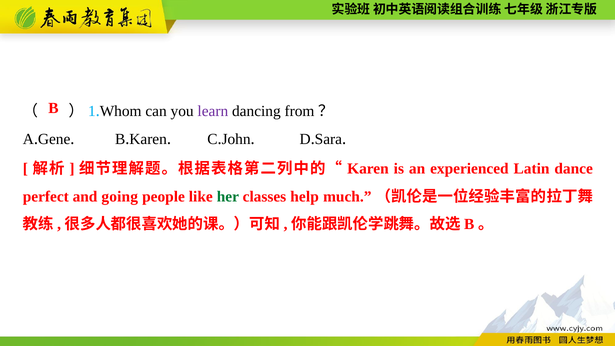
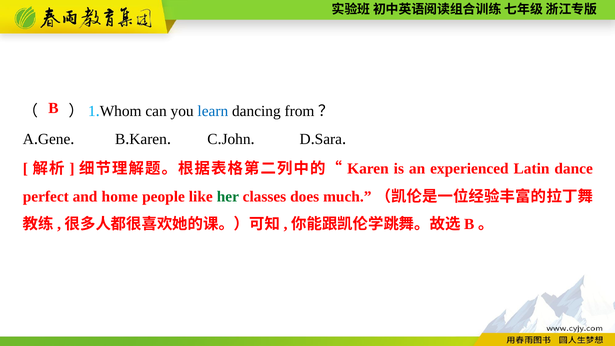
learn colour: purple -> blue
going: going -> home
help: help -> does
